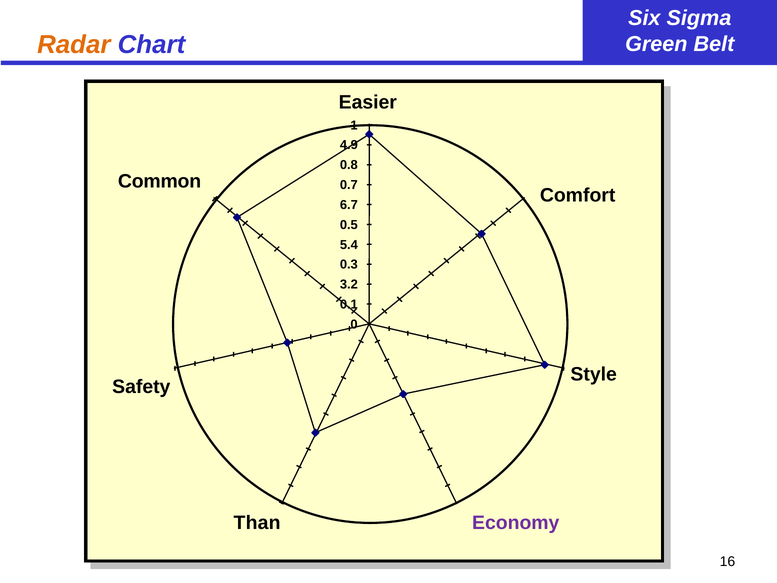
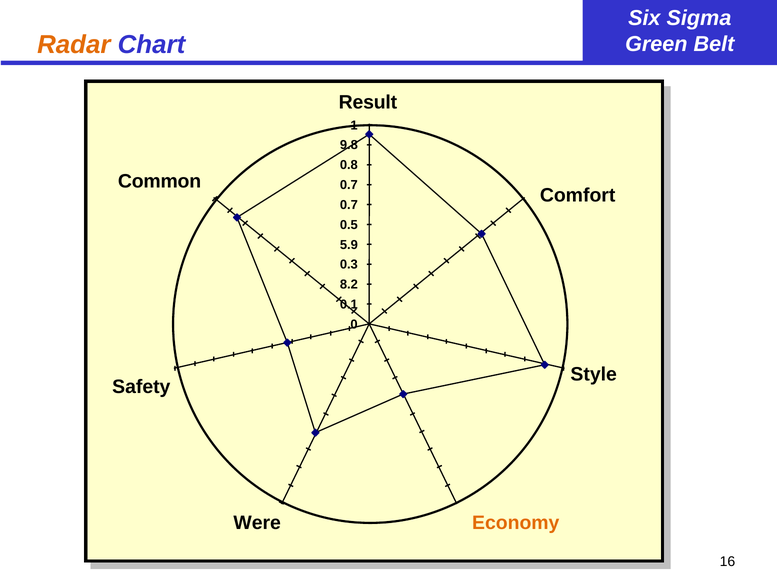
Easier: Easier -> Result
4.9: 4.9 -> 9.8
6.7 at (349, 205): 6.7 -> 0.7
5.4: 5.4 -> 5.9
3.2: 3.2 -> 8.2
Than: Than -> Were
Economy colour: purple -> orange
